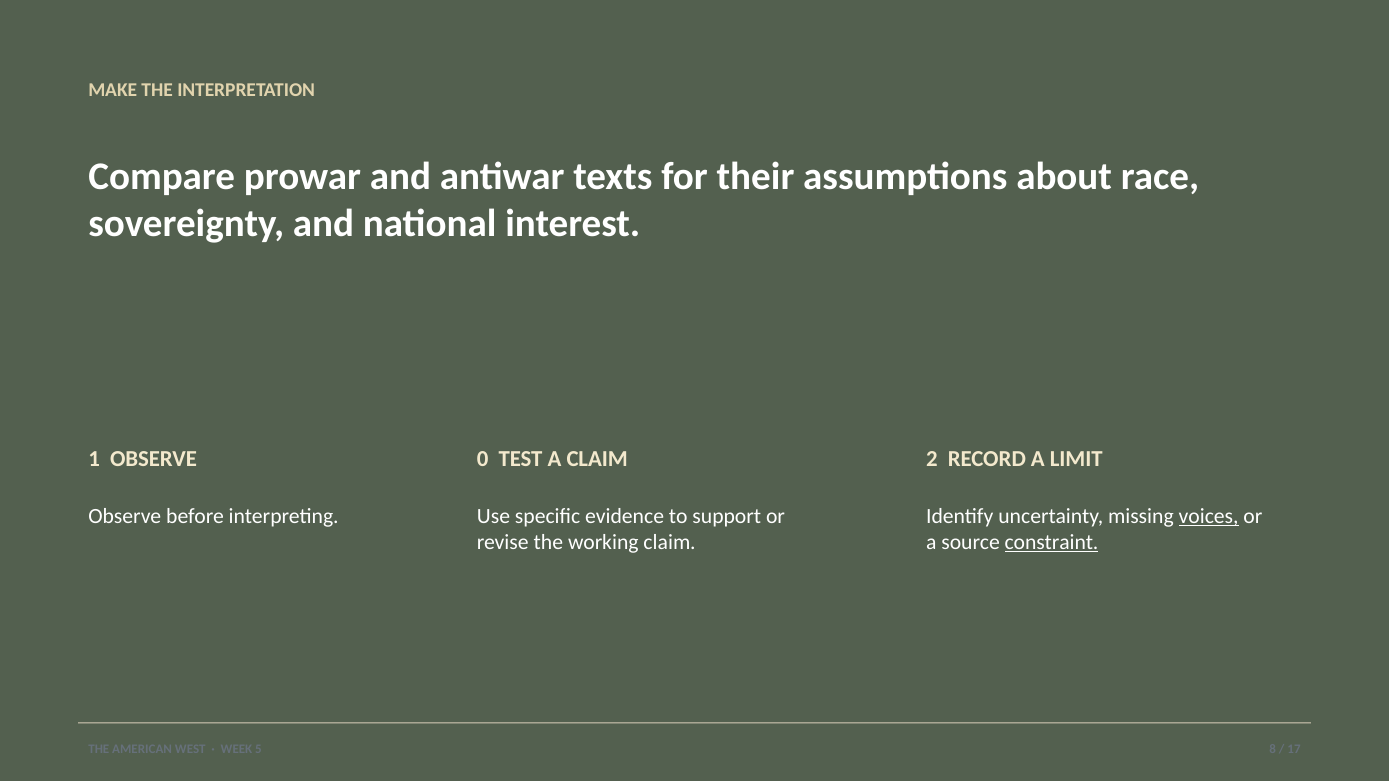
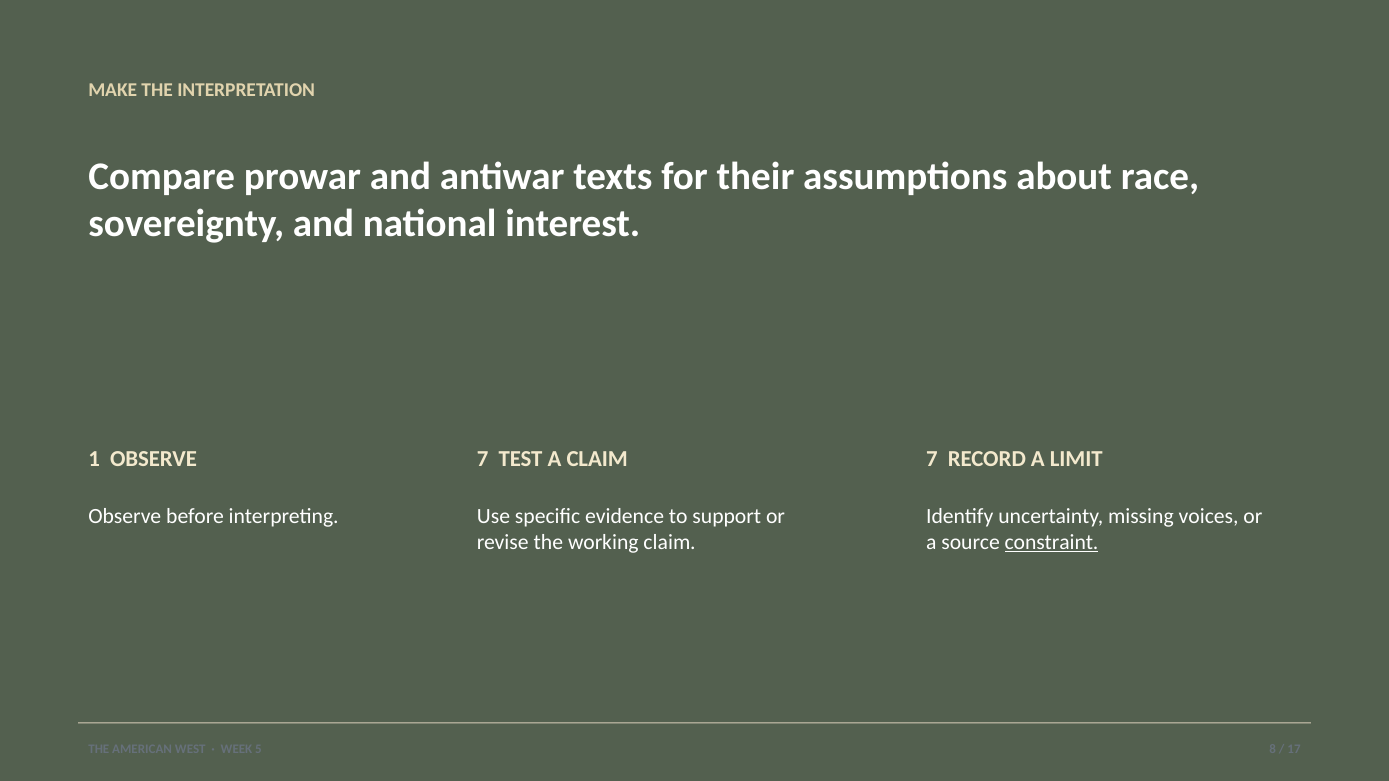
OBSERVE 0: 0 -> 7
CLAIM 2: 2 -> 7
voices underline: present -> none
